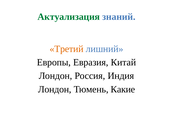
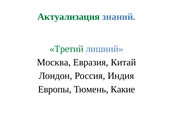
Третий colour: orange -> green
Европы: Европы -> Москва
Лондон at (55, 89): Лондон -> Европы
